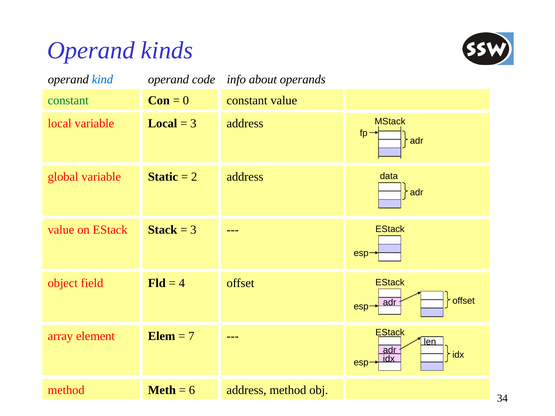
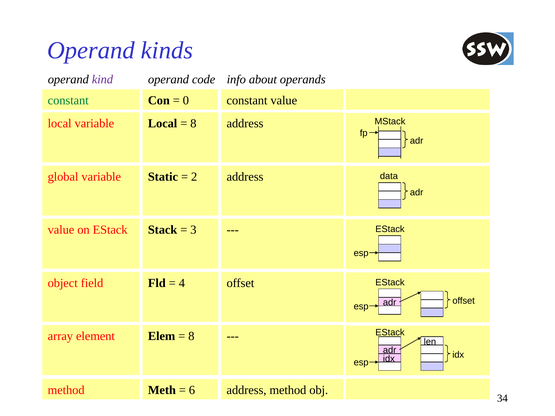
kind colour: blue -> purple
3 at (193, 124): 3 -> 8
7 at (191, 336): 7 -> 8
